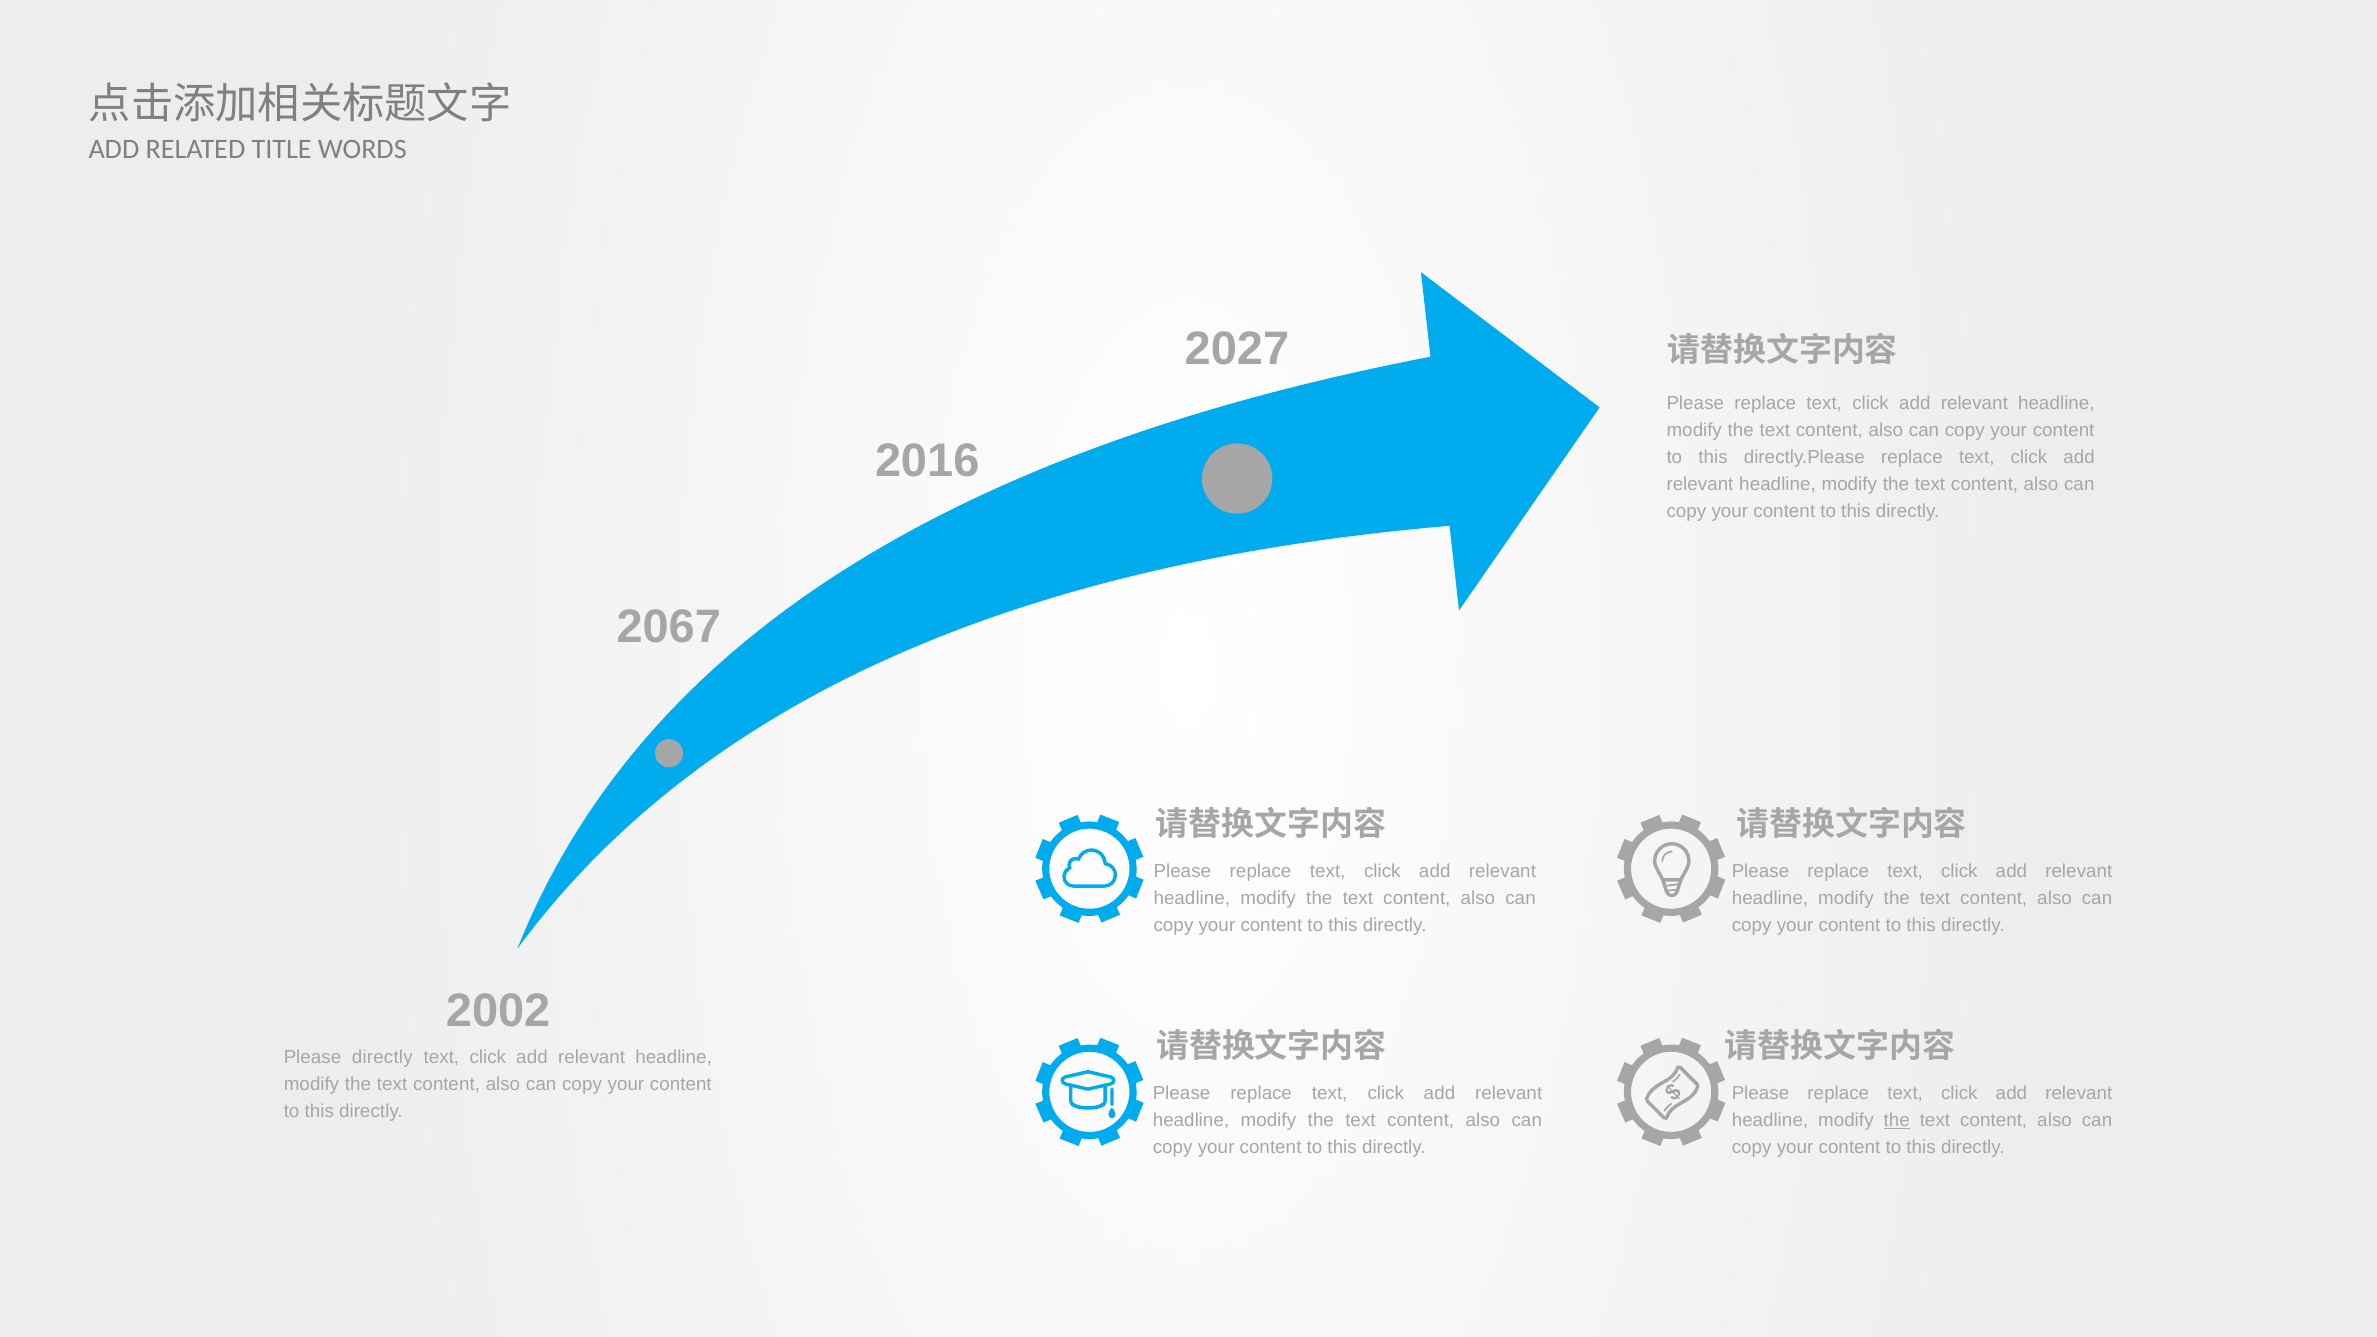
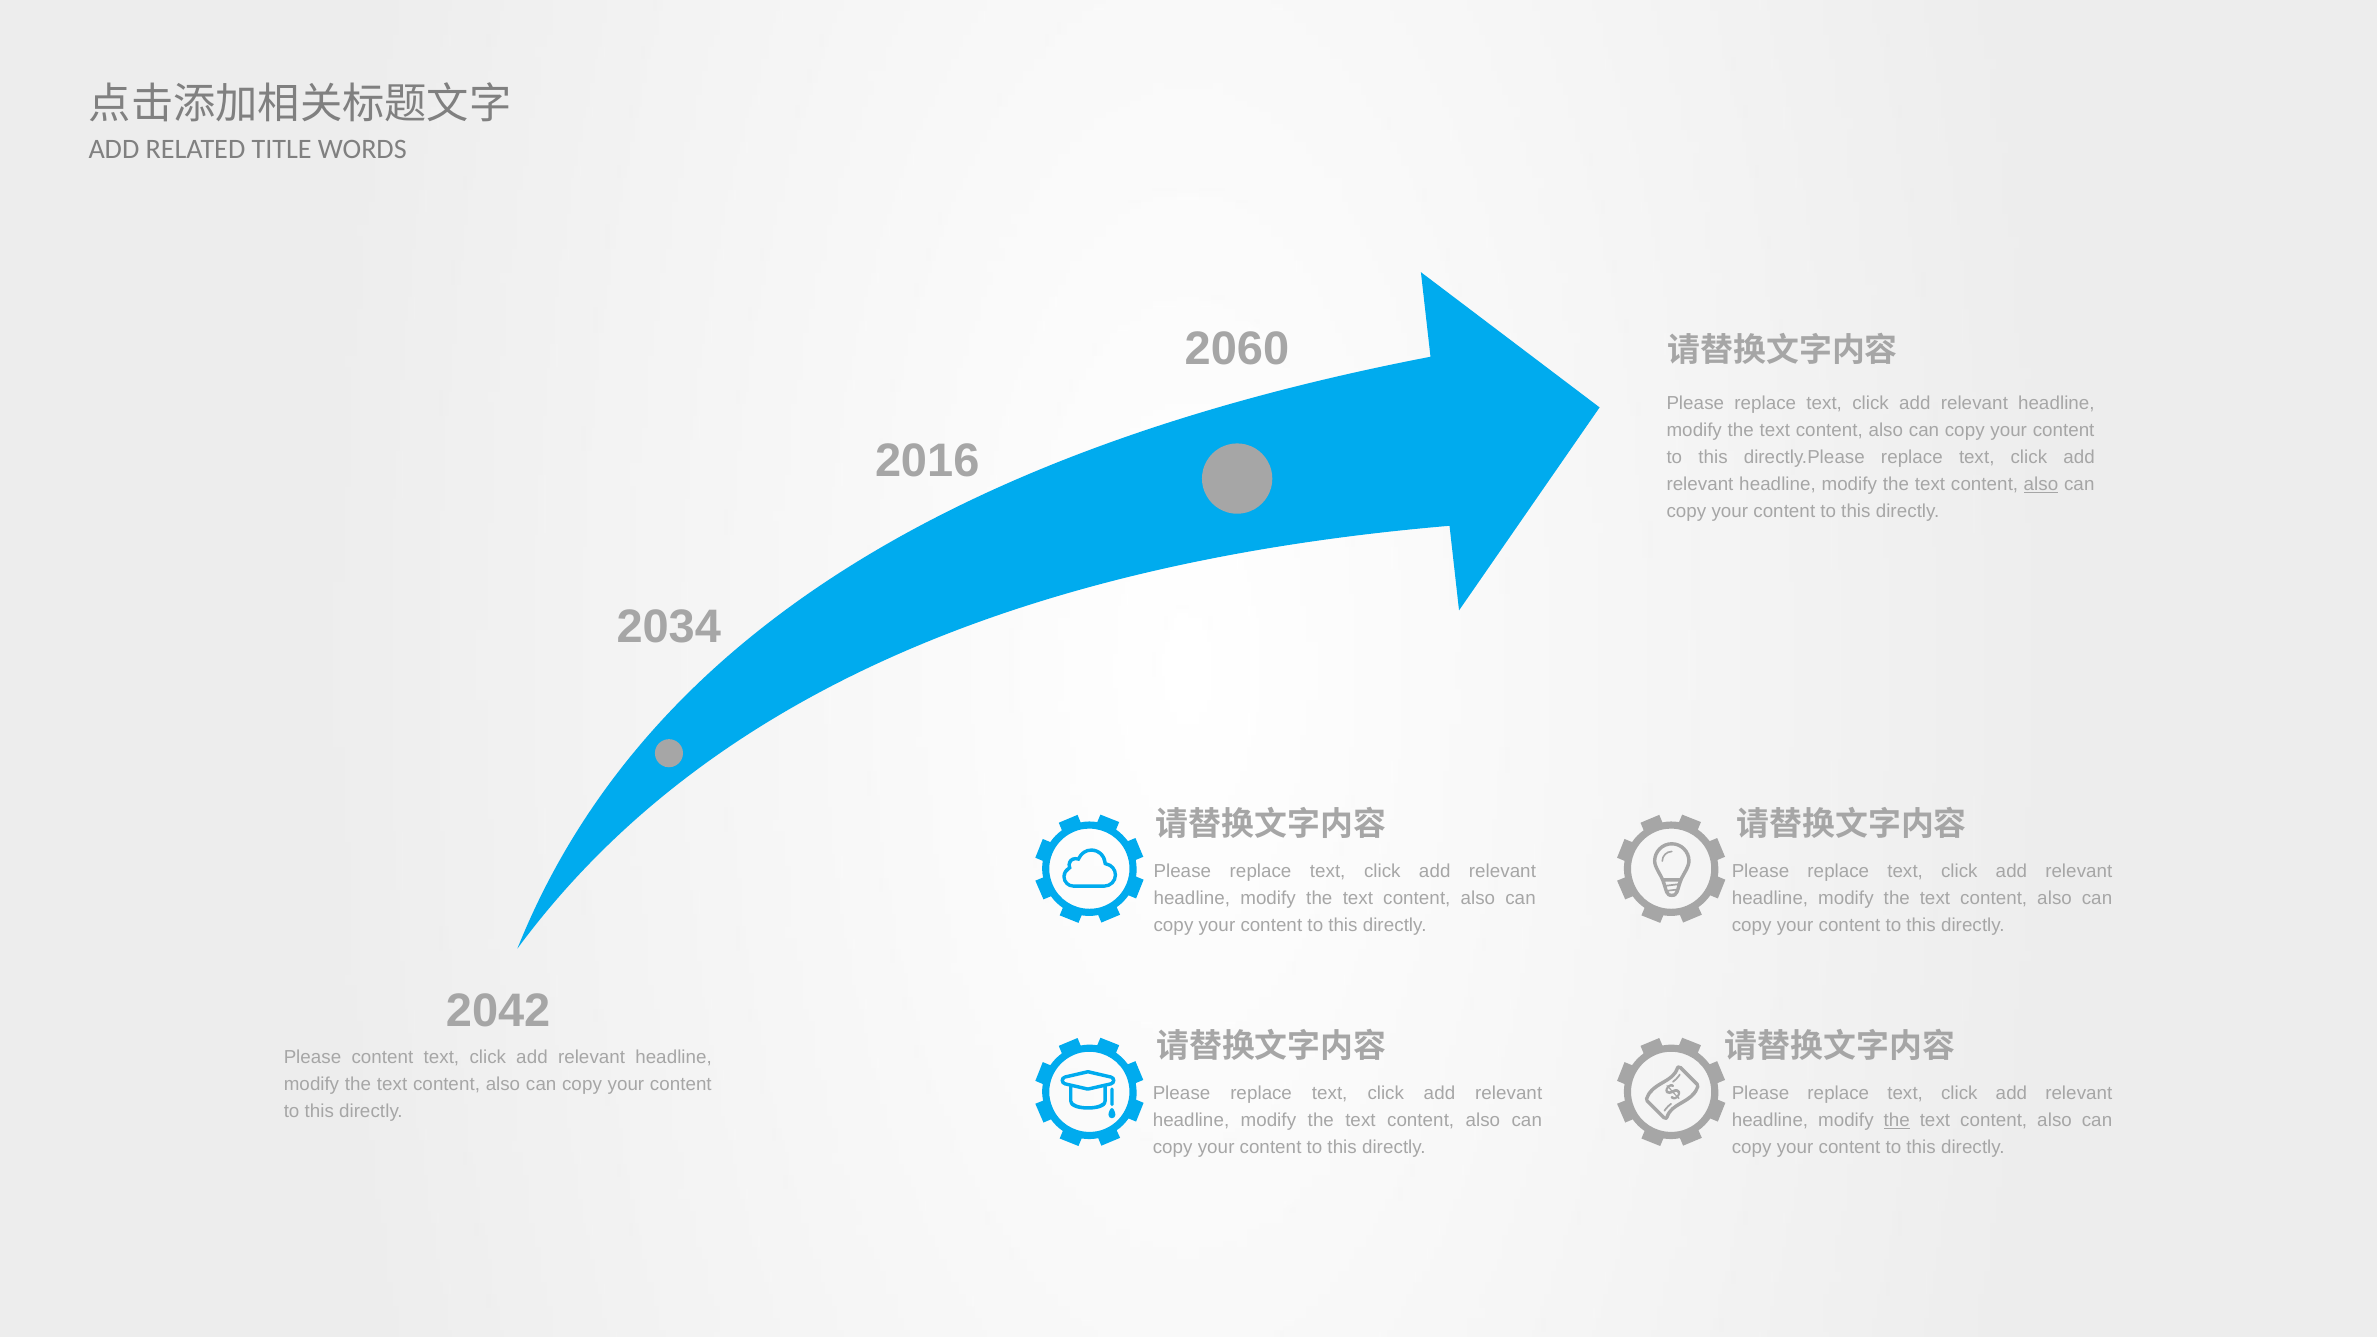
2027: 2027 -> 2060
also at (2041, 484) underline: none -> present
2067: 2067 -> 2034
2002: 2002 -> 2042
Please directly: directly -> content
